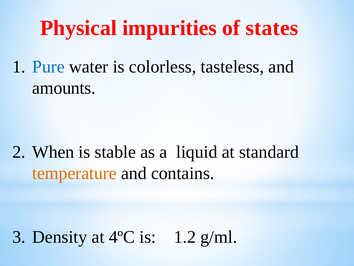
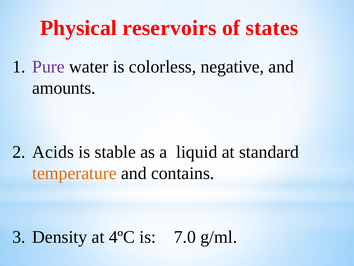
impurities: impurities -> reservoirs
Pure colour: blue -> purple
tasteless: tasteless -> negative
When: When -> Acids
1.2: 1.2 -> 7.0
